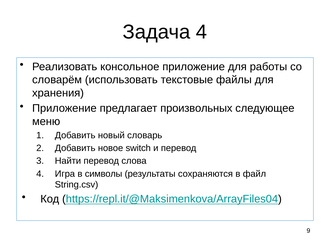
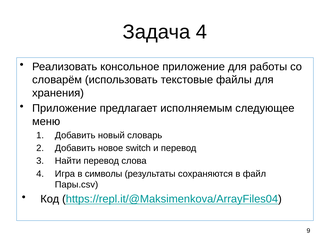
произвольных: произвольных -> исполняемым
String.csv: String.csv -> Пары.csv
